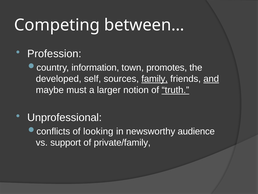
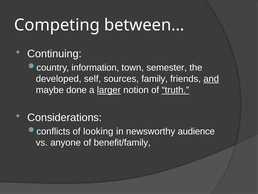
Profession: Profession -> Continuing
promotes: promotes -> semester
family underline: present -> none
must: must -> done
larger underline: none -> present
Unprofessional: Unprofessional -> Considerations
support: support -> anyone
private/family: private/family -> benefit/family
